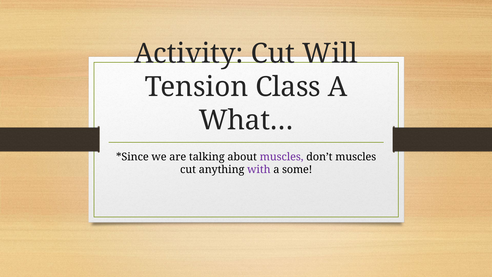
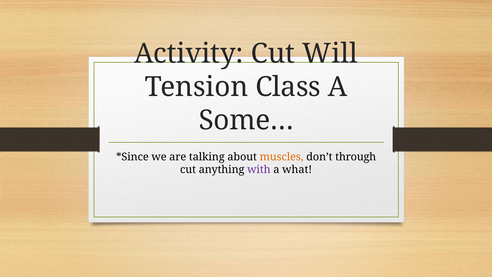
What…: What… -> Some…
muscles at (282, 157) colour: purple -> orange
don’t muscles: muscles -> through
some: some -> what
